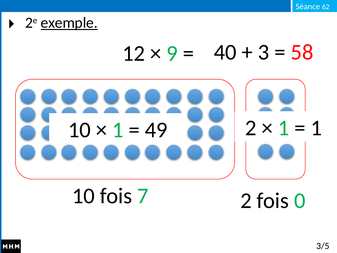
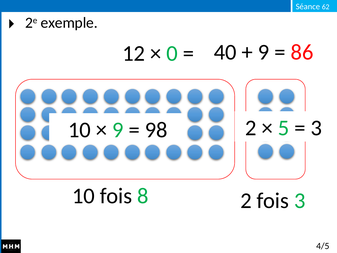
exemple underline: present -> none
3 at (264, 52): 3 -> 9
58: 58 -> 86
9: 9 -> 0
1 at (118, 130): 1 -> 9
49: 49 -> 98
1 at (284, 128): 1 -> 5
1 at (316, 128): 1 -> 3
7: 7 -> 8
fois 0: 0 -> 3
3/5: 3/5 -> 4/5
